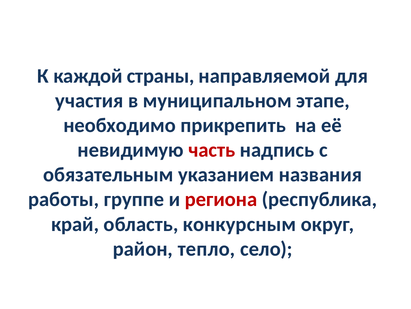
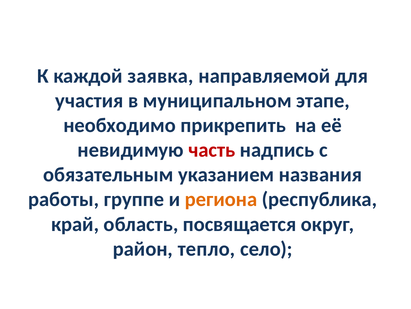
страны: страны -> заявка
региона colour: red -> orange
конкурсным: конкурсным -> посвящается
